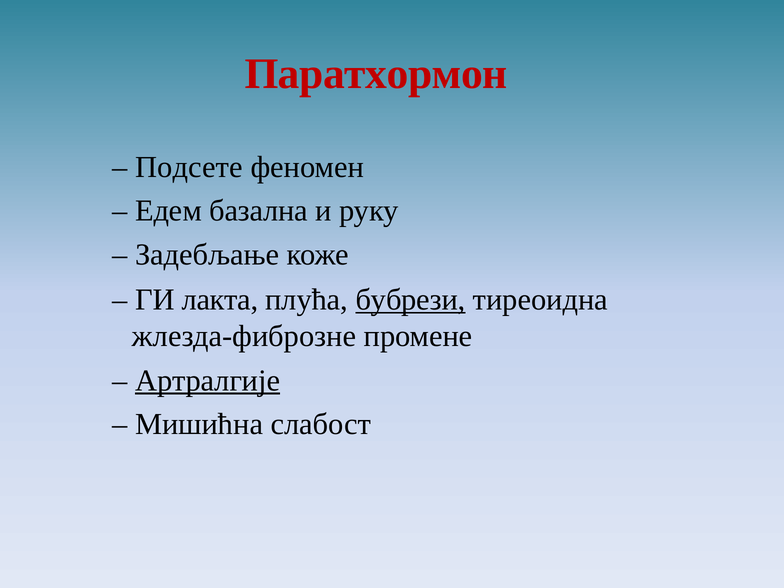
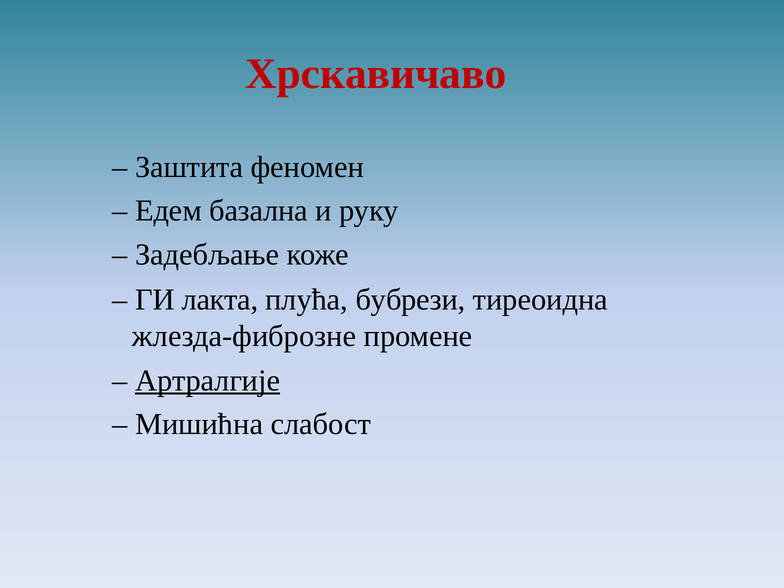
Паратхормон: Паратхормон -> Хрскавичаво
Подсете: Подсете -> Заштита
бубрези underline: present -> none
